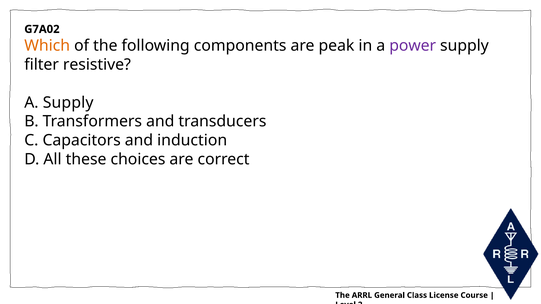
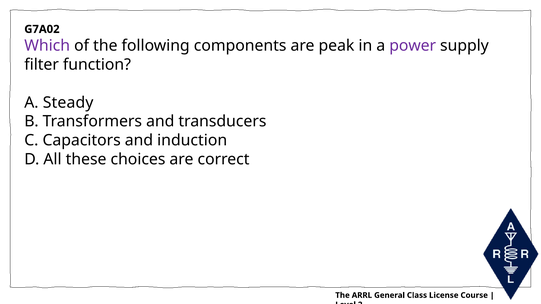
Which colour: orange -> purple
resistive: resistive -> function
A Supply: Supply -> Steady
